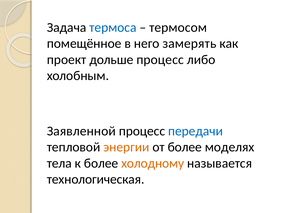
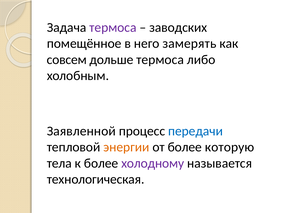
термоса at (113, 28) colour: blue -> purple
термосом: термосом -> заводских
проект: проект -> совсем
дольше процесс: процесс -> термоса
моделях: моделях -> которую
холодному colour: orange -> purple
